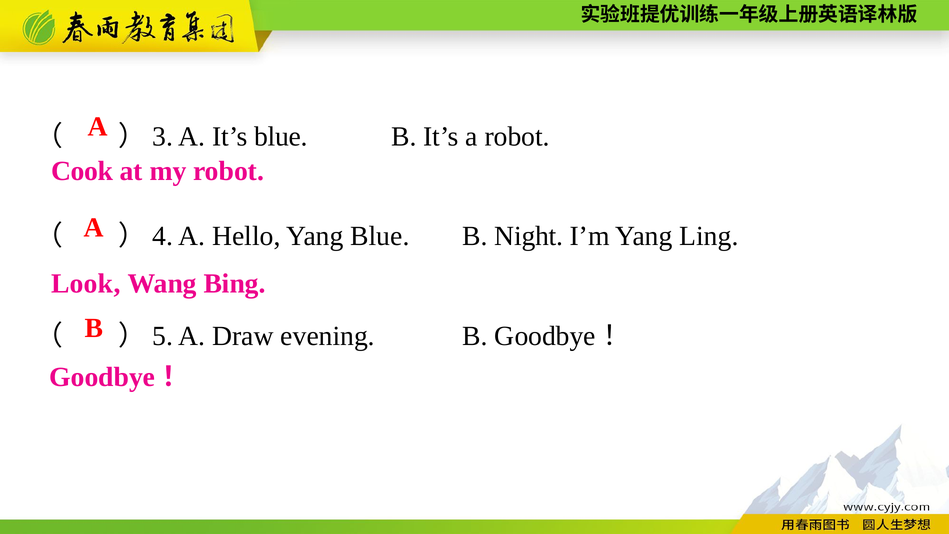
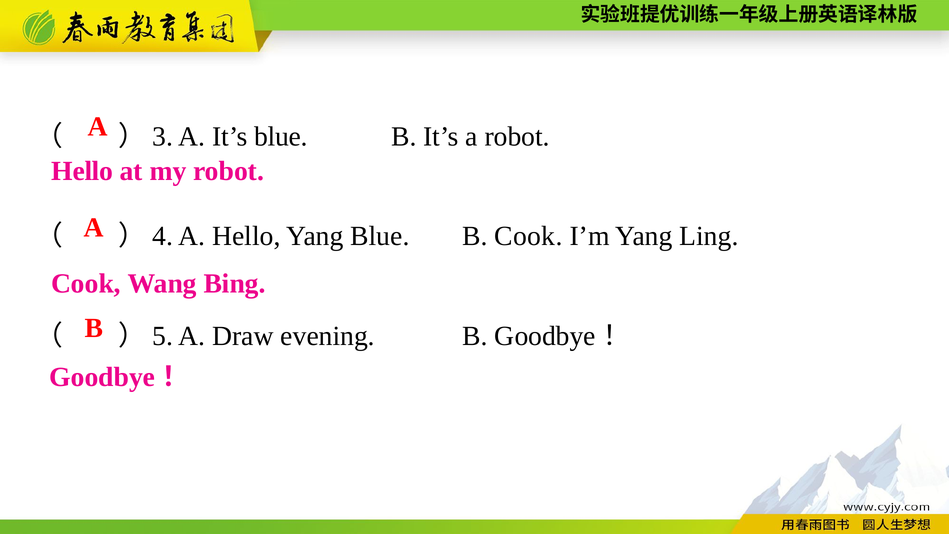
Cook at (82, 171): Cook -> Hello
B Night: Night -> Cook
Look at (86, 283): Look -> Cook
